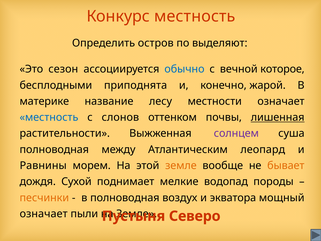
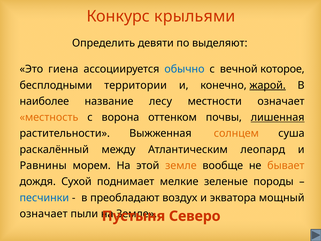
Конкурс местность: местность -> крыльями
остров: остров -> девяти
сезон: сезон -> гиена
приподнята: приподнята -> территории
жарой underline: none -> present
материке: материке -> наиболее
местность at (49, 117) colour: blue -> orange
слонов: слонов -> ворона
солнцем colour: purple -> orange
полноводная at (54, 149): полноводная -> раскалённый
водопад: водопад -> зеленые
песчинки colour: orange -> blue
в полноводная: полноводная -> преобладают
